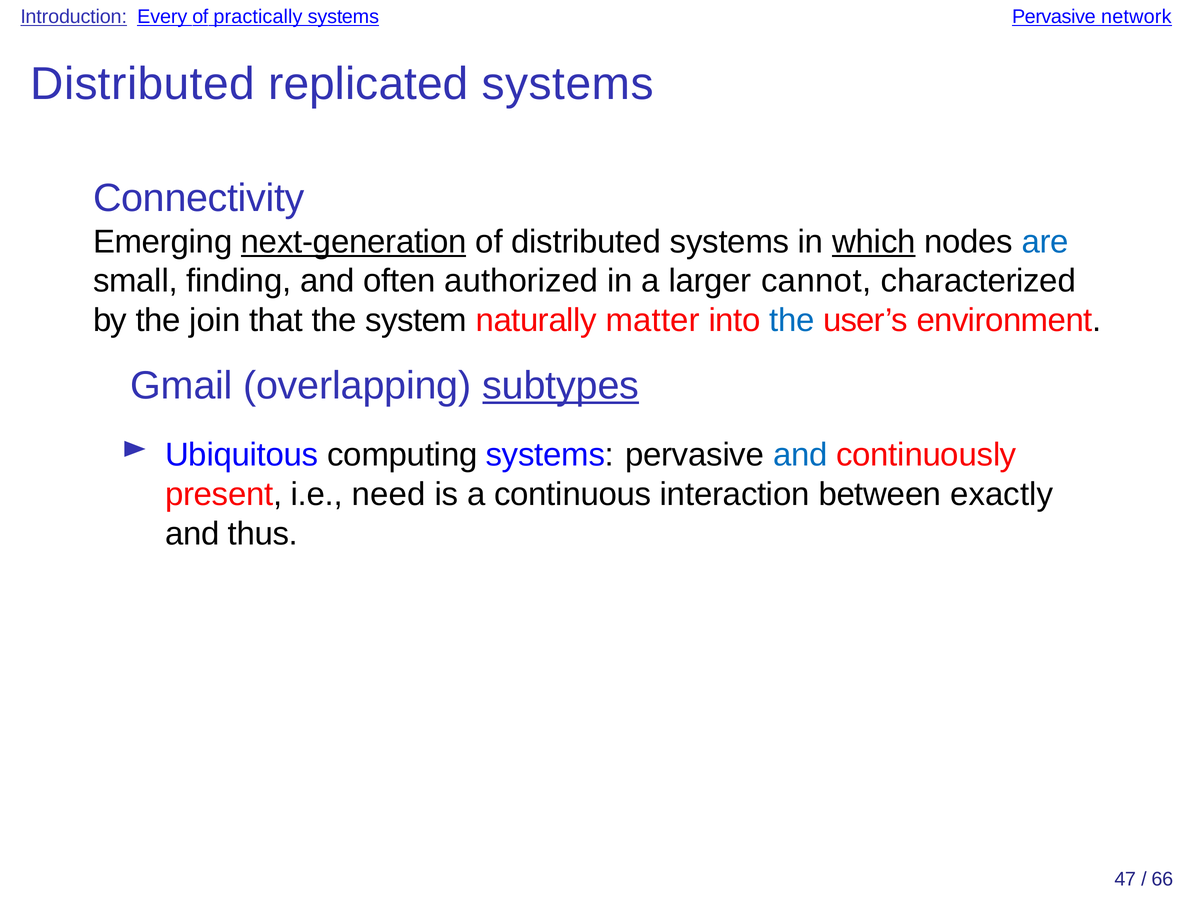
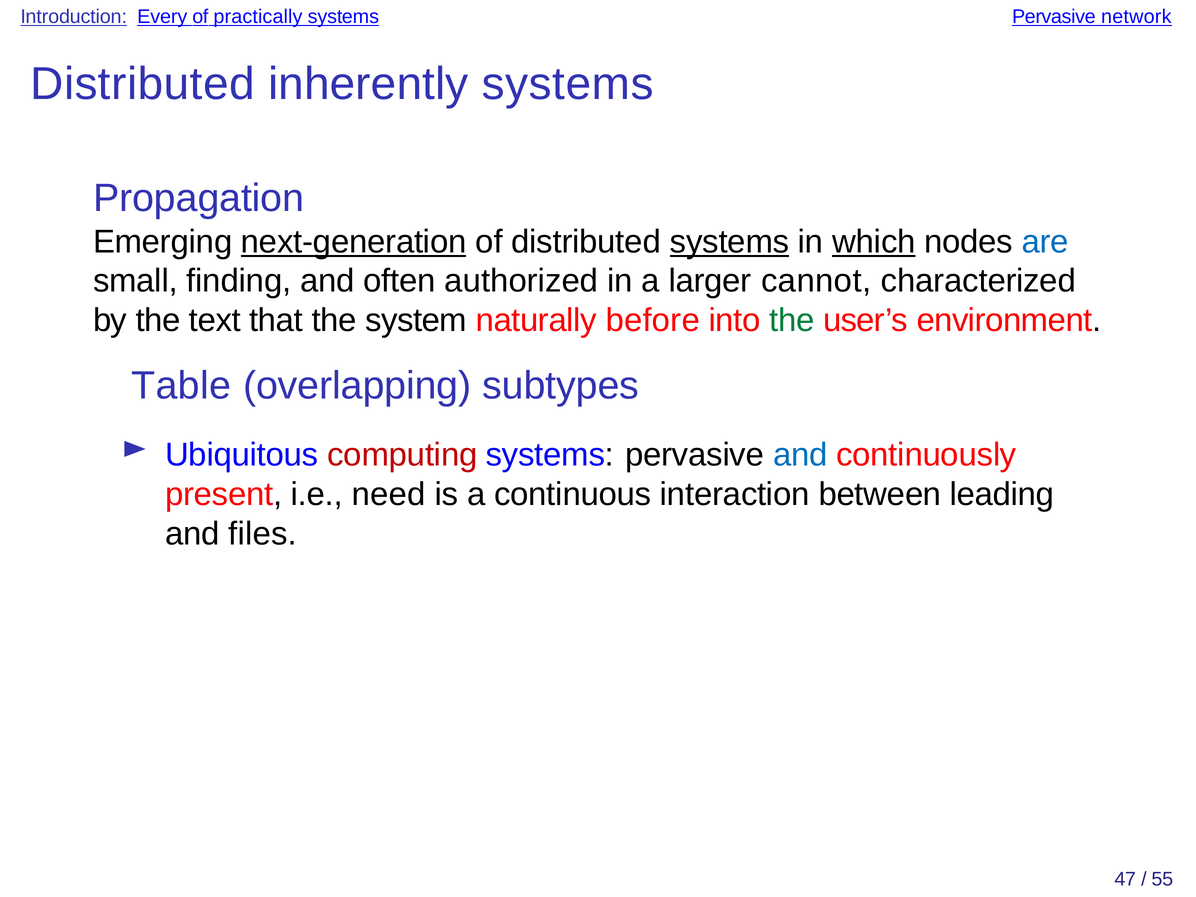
replicated: replicated -> inherently
Connectivity: Connectivity -> Propagation
systems at (730, 242) underline: none -> present
join: join -> text
matter: matter -> before
the at (792, 321) colour: blue -> green
Gmail: Gmail -> Table
subtypes underline: present -> none
computing colour: black -> red
exactly: exactly -> leading
thus: thus -> files
66: 66 -> 55
